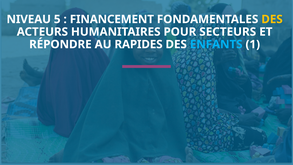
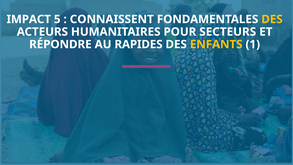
NIVEAU: NIVEAU -> IMPACT
FINANCEMENT: FINANCEMENT -> CONNAISSENT
ENFANTS colour: light blue -> yellow
